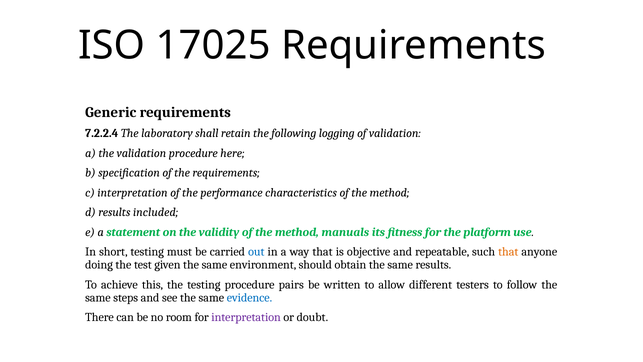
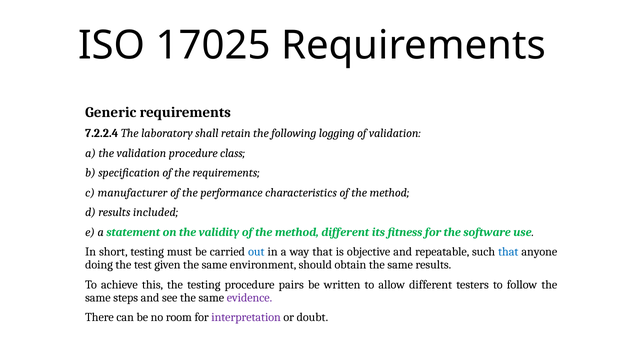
here: here -> class
c interpretation: interpretation -> manufacturer
method manuals: manuals -> different
platform: platform -> software
that at (508, 252) colour: orange -> blue
evidence colour: blue -> purple
